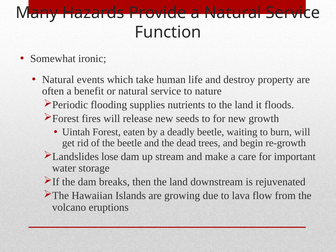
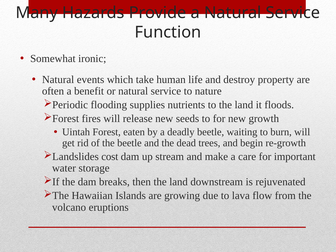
lose: lose -> cost
